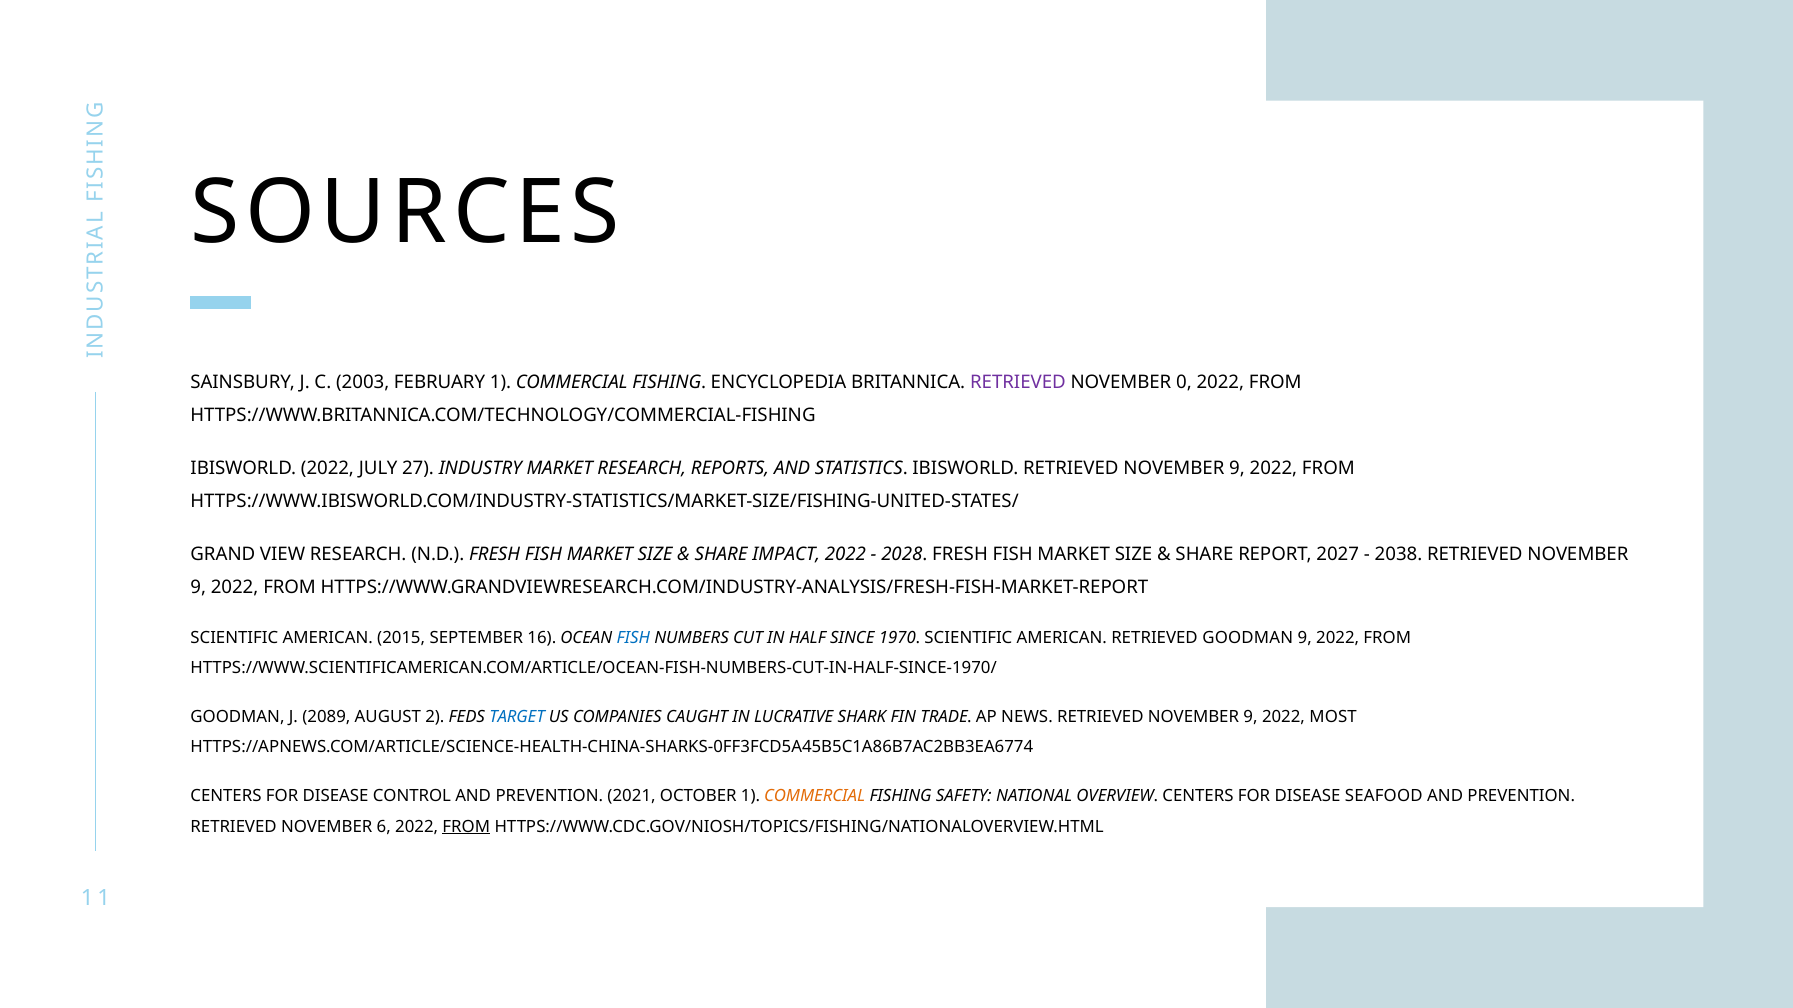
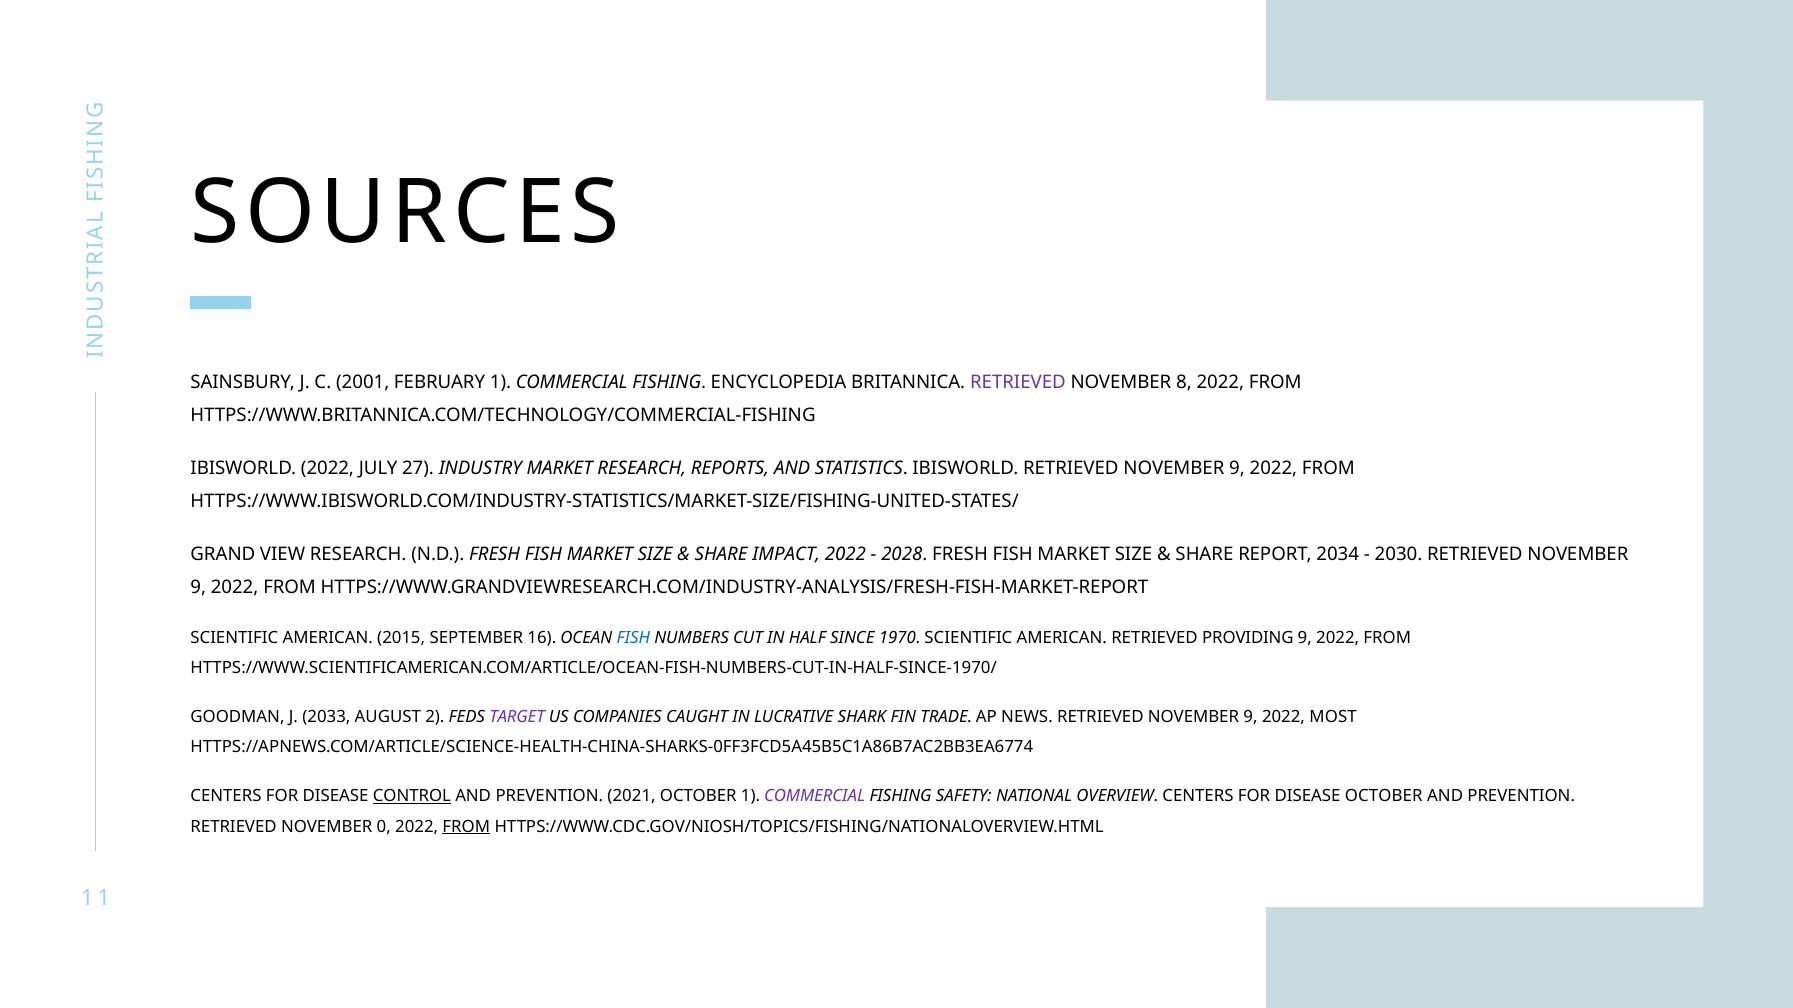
2003: 2003 -> 2001
0: 0 -> 8
2027: 2027 -> 2034
2038: 2038 -> 2030
RETRIEVED GOODMAN: GOODMAN -> PROVIDING
2089: 2089 -> 2033
TARGET colour: blue -> purple
CONTROL underline: none -> present
COMMERCIAL at (815, 797) colour: orange -> purple
DISEASE SEAFOOD: SEAFOOD -> OCTOBER
6: 6 -> 0
